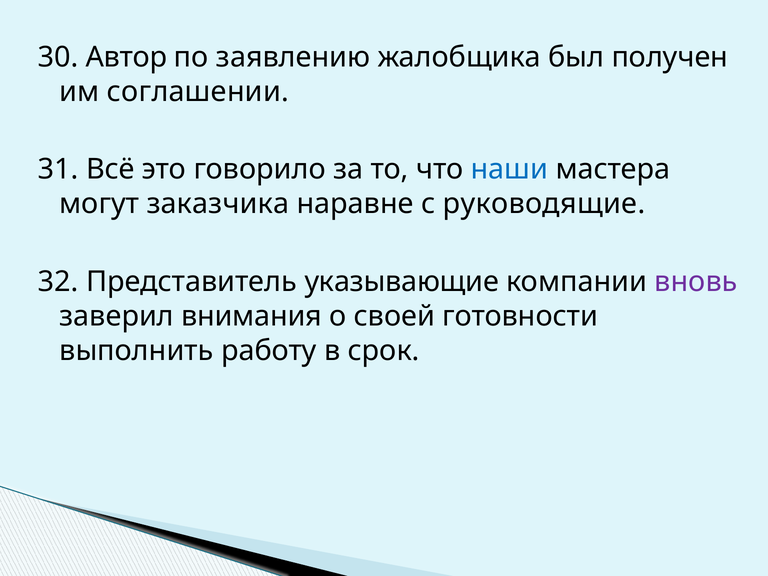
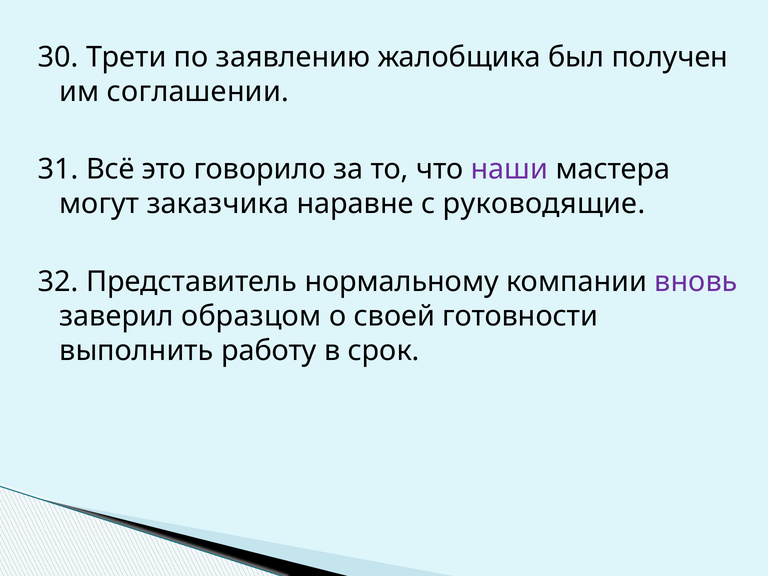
Автор: Автор -> Трети
наши colour: blue -> purple
указывающие: указывающие -> нормальному
внимания: внимания -> образцом
